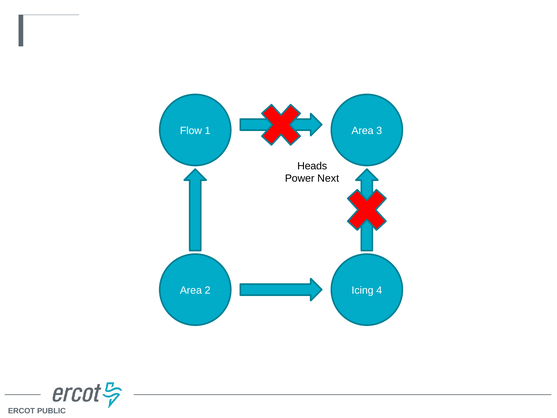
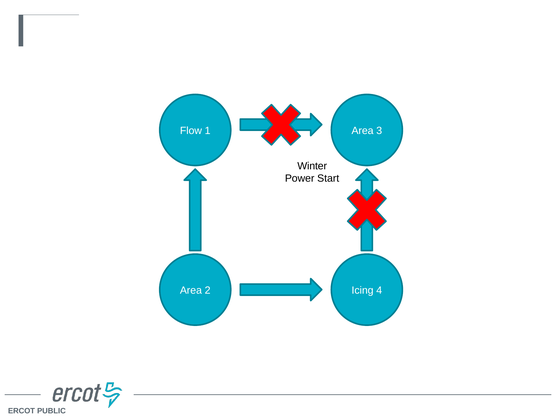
Heads: Heads -> Winter
Next: Next -> Start
